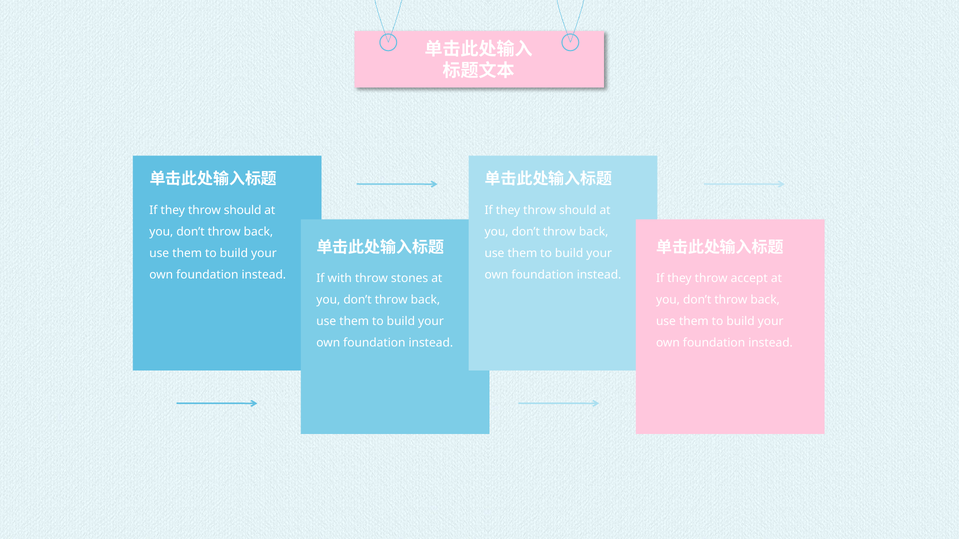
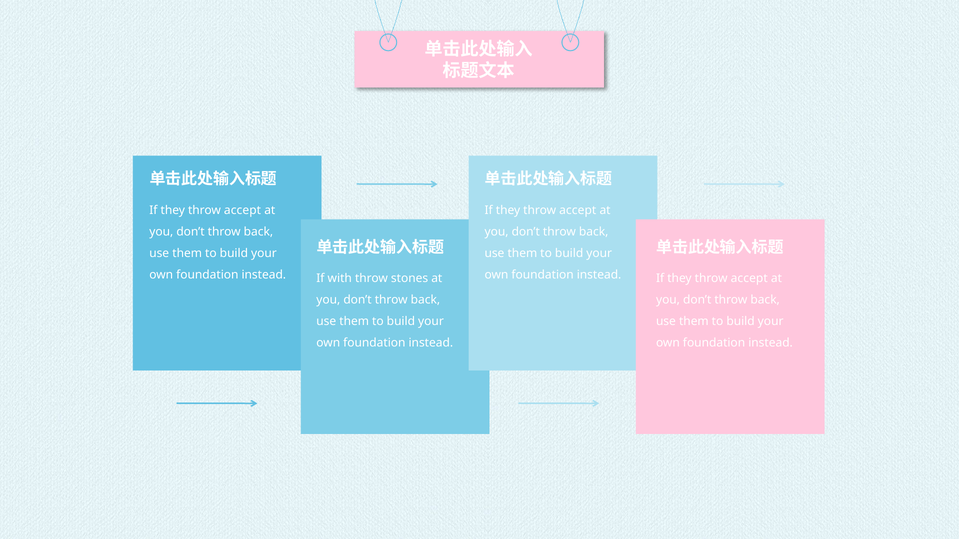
should at (243, 210): should -> accept
should at (578, 210): should -> accept
